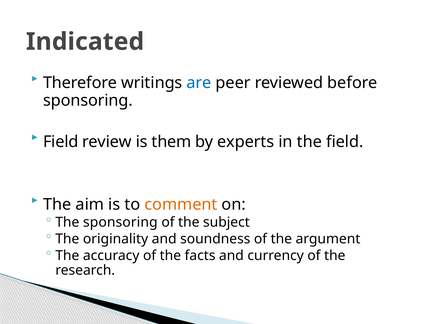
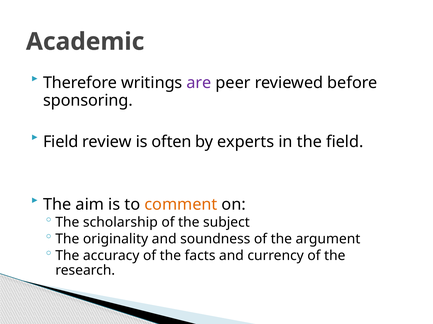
Indicated: Indicated -> Academic
are colour: blue -> purple
them: them -> often
The sponsoring: sponsoring -> scholarship
